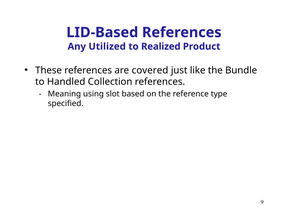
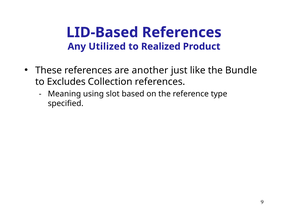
covered: covered -> another
Handled: Handled -> Excludes
